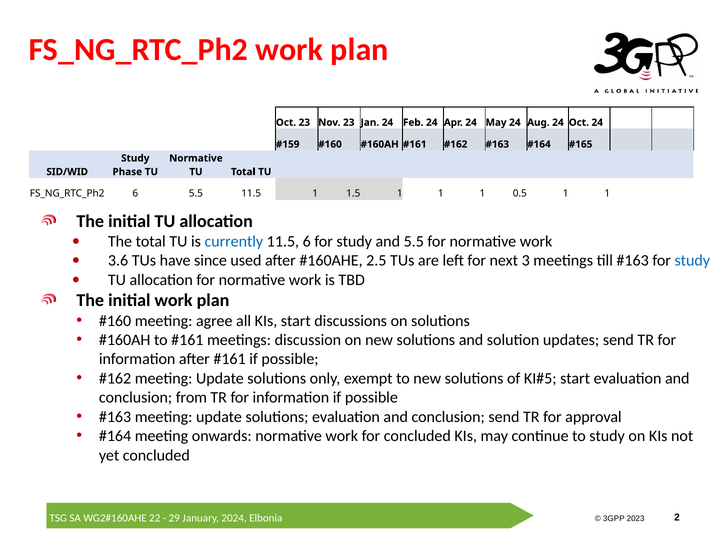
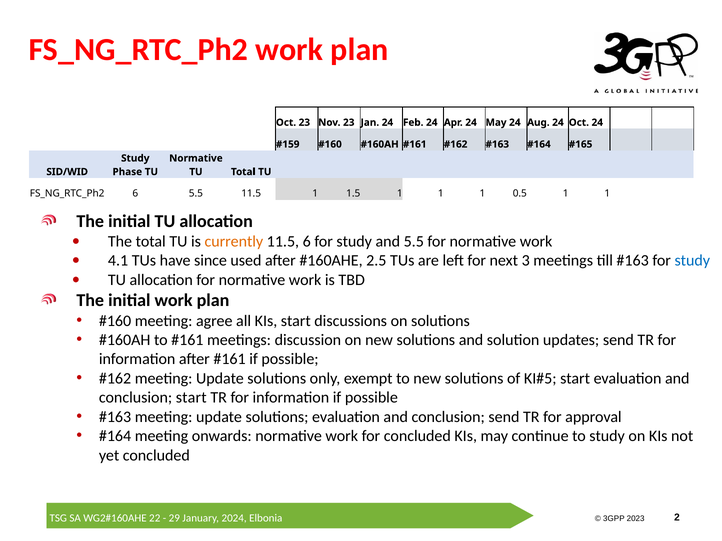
currently colour: blue -> orange
3.6: 3.6 -> 4.1
conclusion from: from -> start
